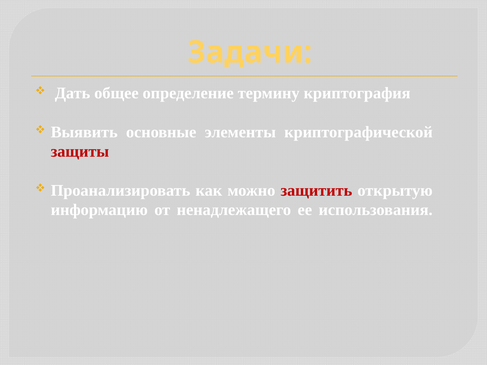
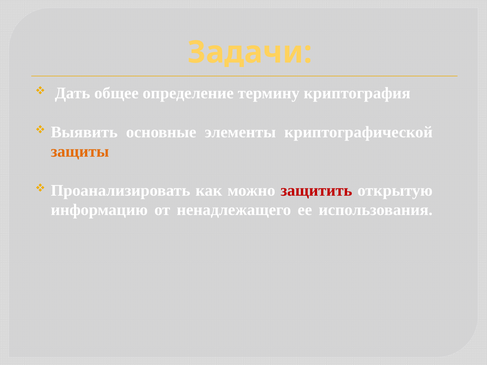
защиты colour: red -> orange
